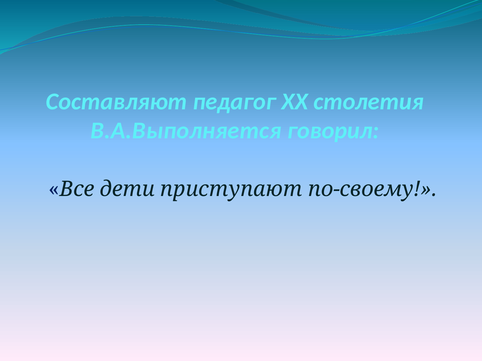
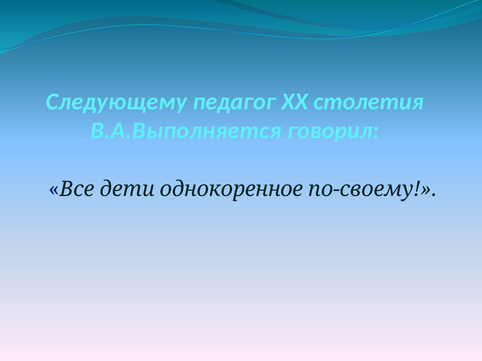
Составляют: Составляют -> Следующему
приступают: приступают -> однокоренное
